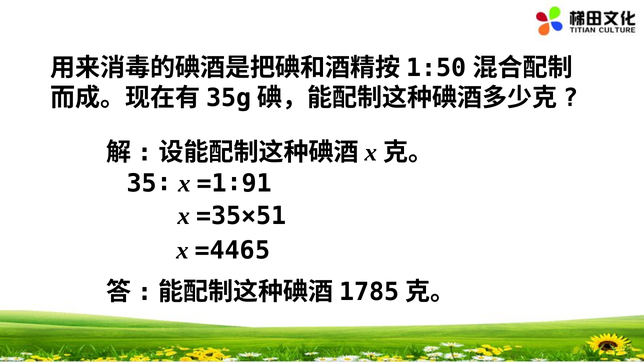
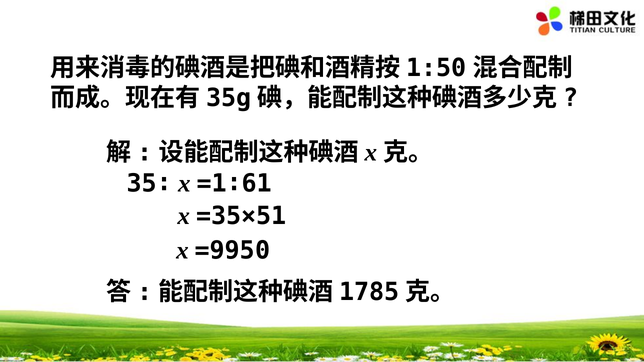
=1∶91: =1∶91 -> =1∶61
=4465: =4465 -> =9950
